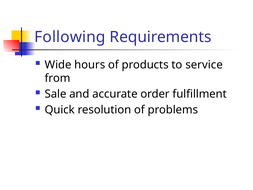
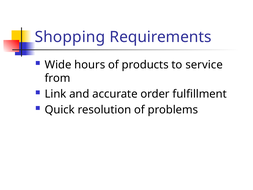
Following: Following -> Shopping
Sale: Sale -> Link
